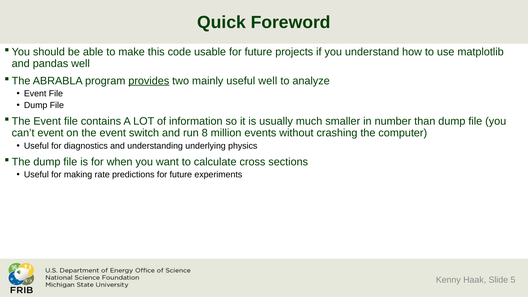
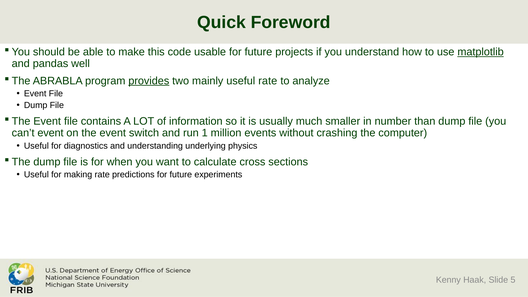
matplotlib underline: none -> present
useful well: well -> rate
8: 8 -> 1
